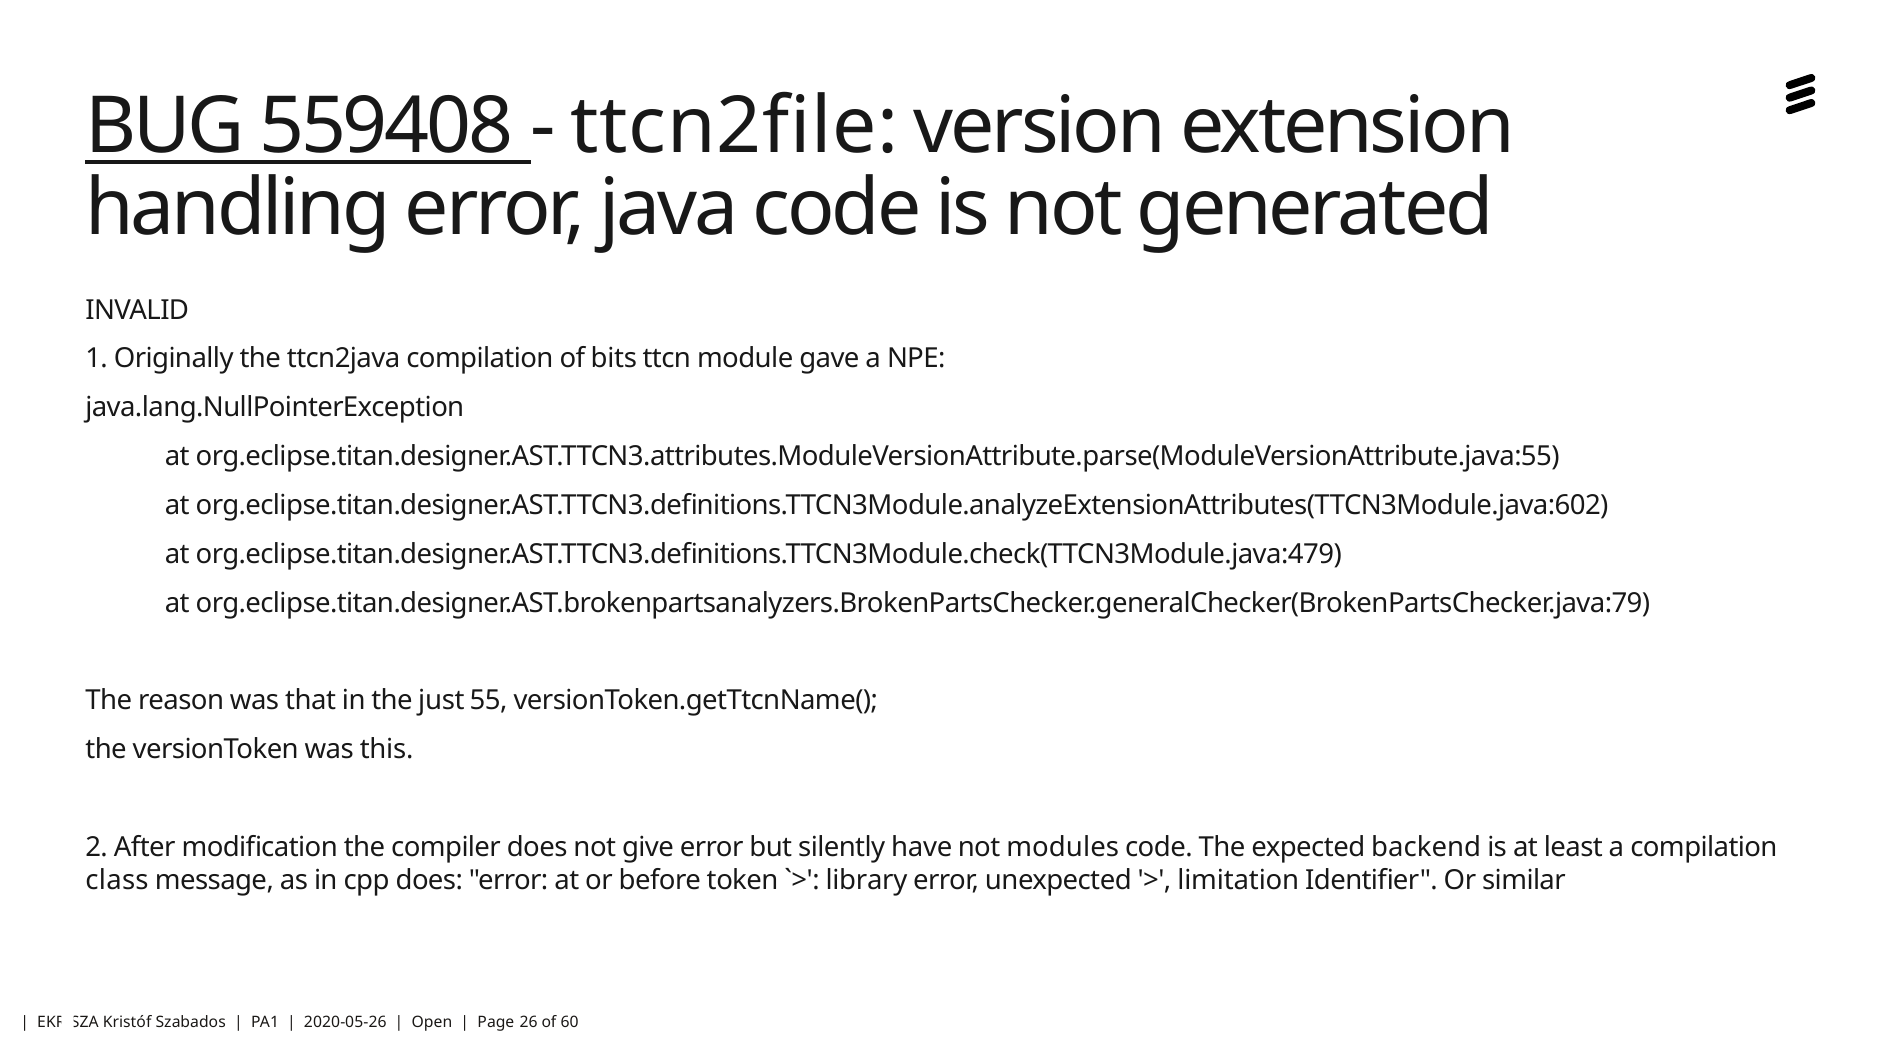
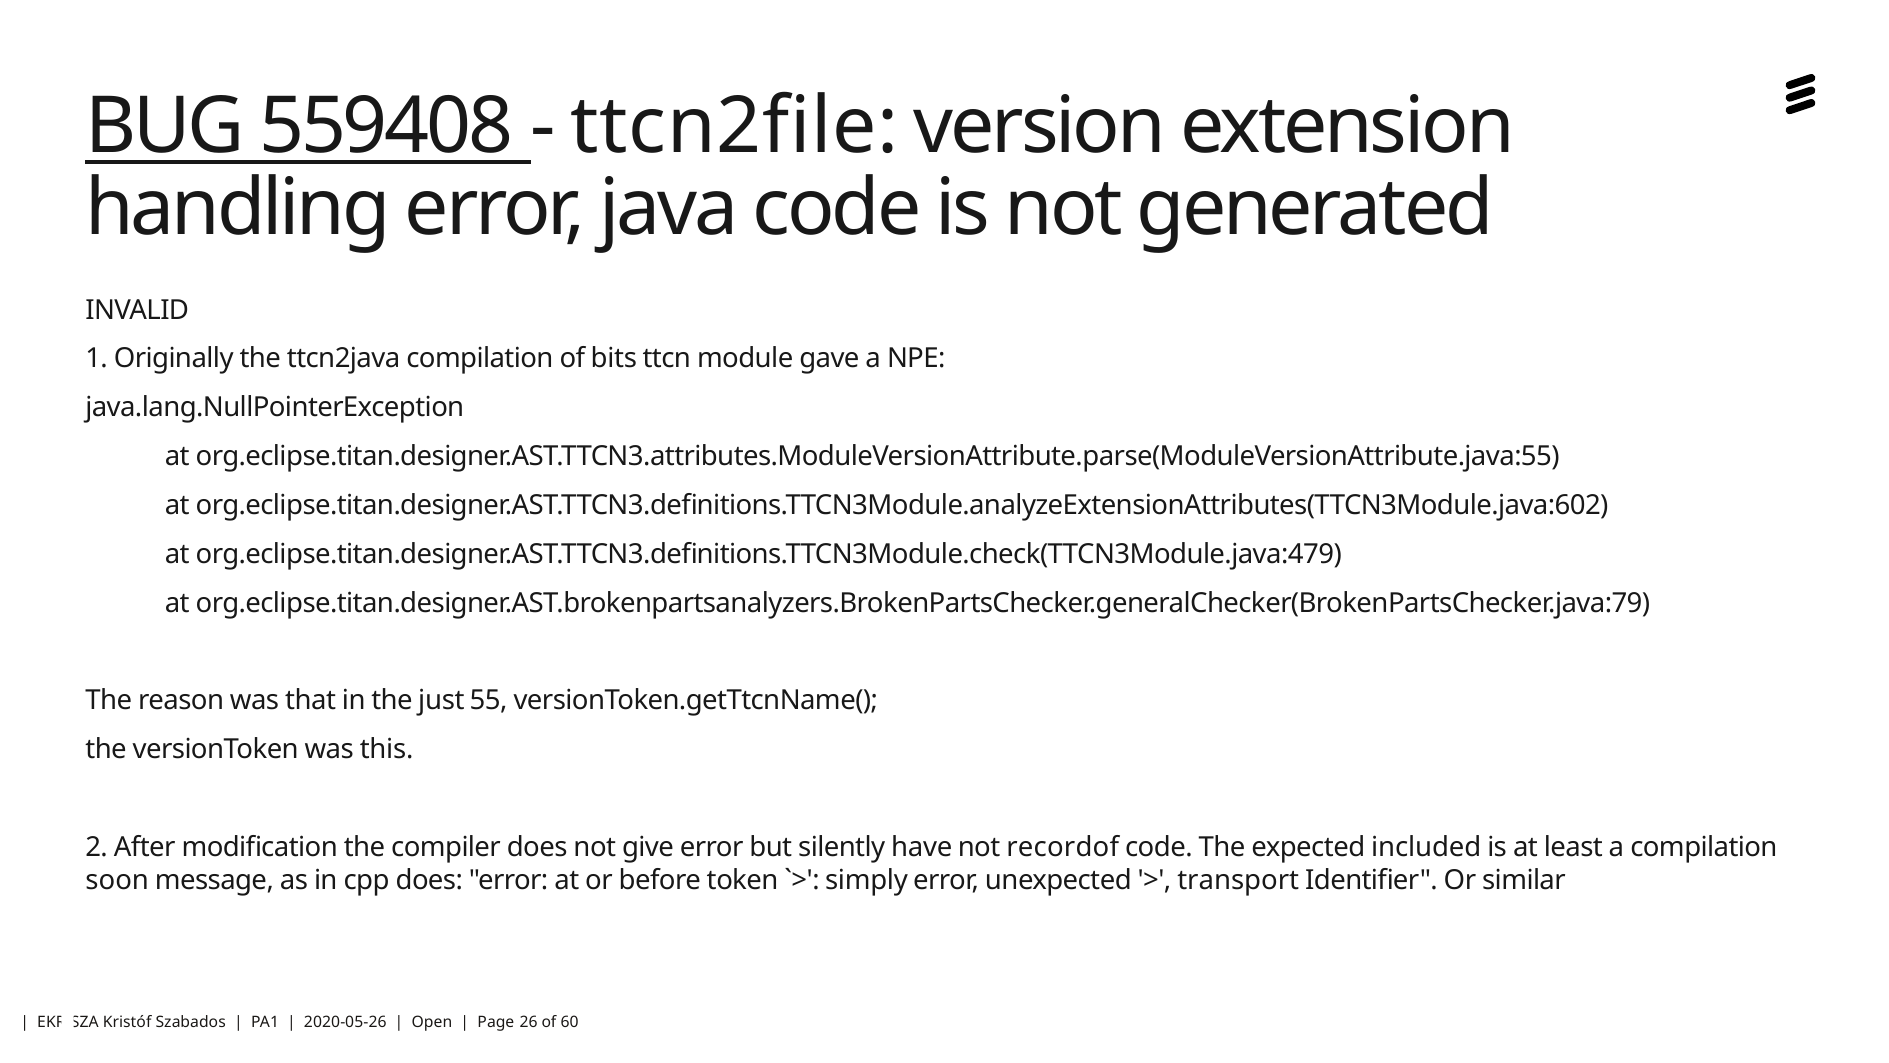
modules: modules -> recordof
backend: backend -> included
class: class -> soon
library: library -> simply
limitation: limitation -> transport
